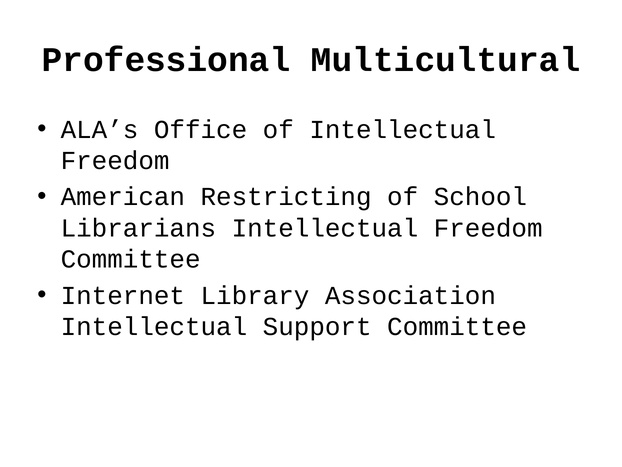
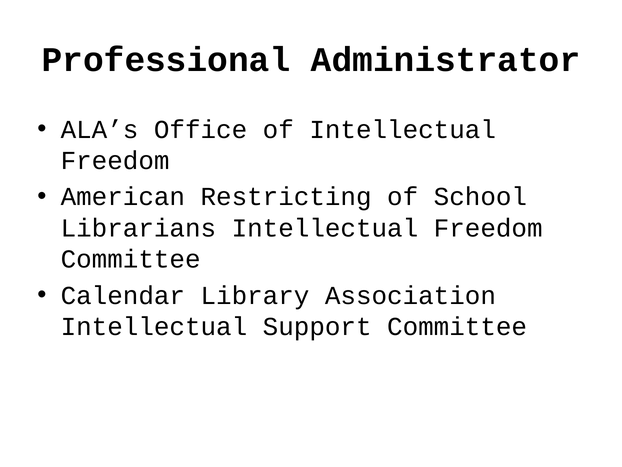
Multicultural: Multicultural -> Administrator
Internet: Internet -> Calendar
